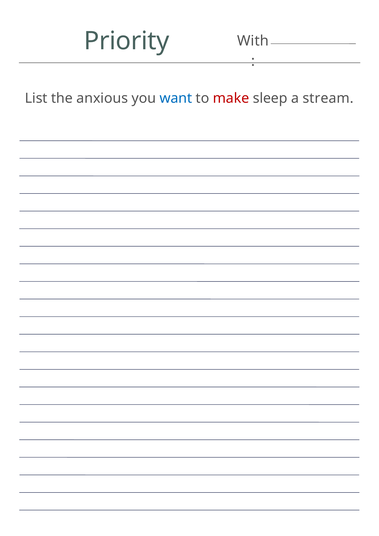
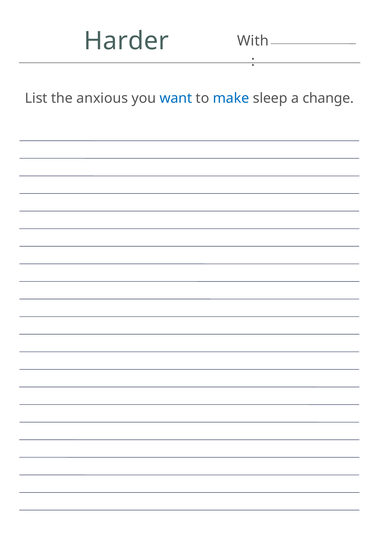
Priority: Priority -> Harder
make colour: red -> blue
stream: stream -> change
